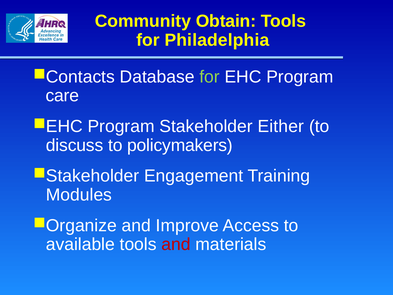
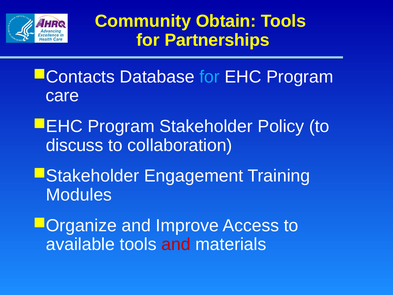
Philadelphia: Philadelphia -> Partnerships
for at (210, 77) colour: light green -> light blue
Either: Either -> Policy
policymakers: policymakers -> collaboration
